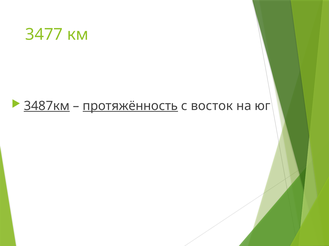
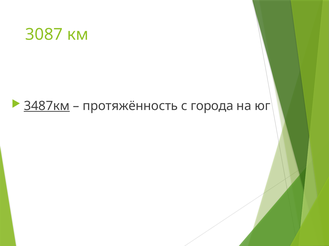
3477: 3477 -> 3087
протяжённость underline: present -> none
восток: восток -> города
